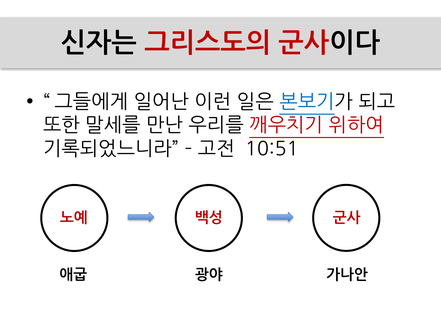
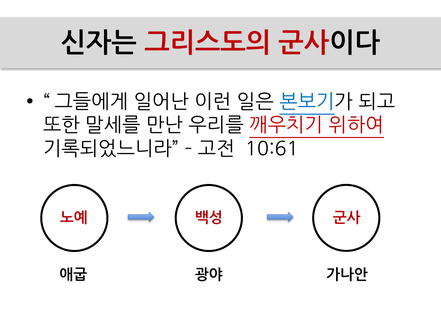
10:51: 10:51 -> 10:61
